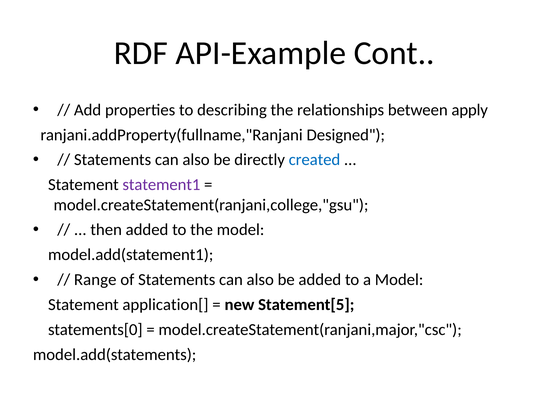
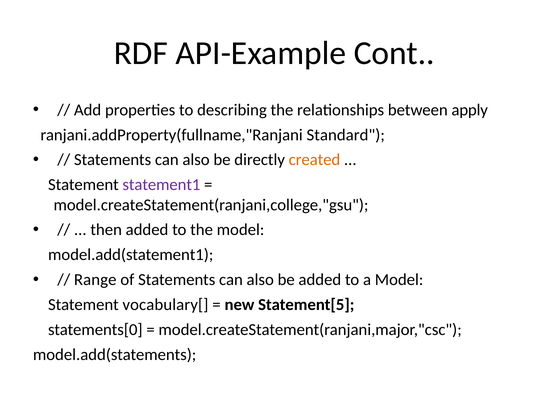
Designed: Designed -> Standard
created colour: blue -> orange
application[: application[ -> vocabulary[
